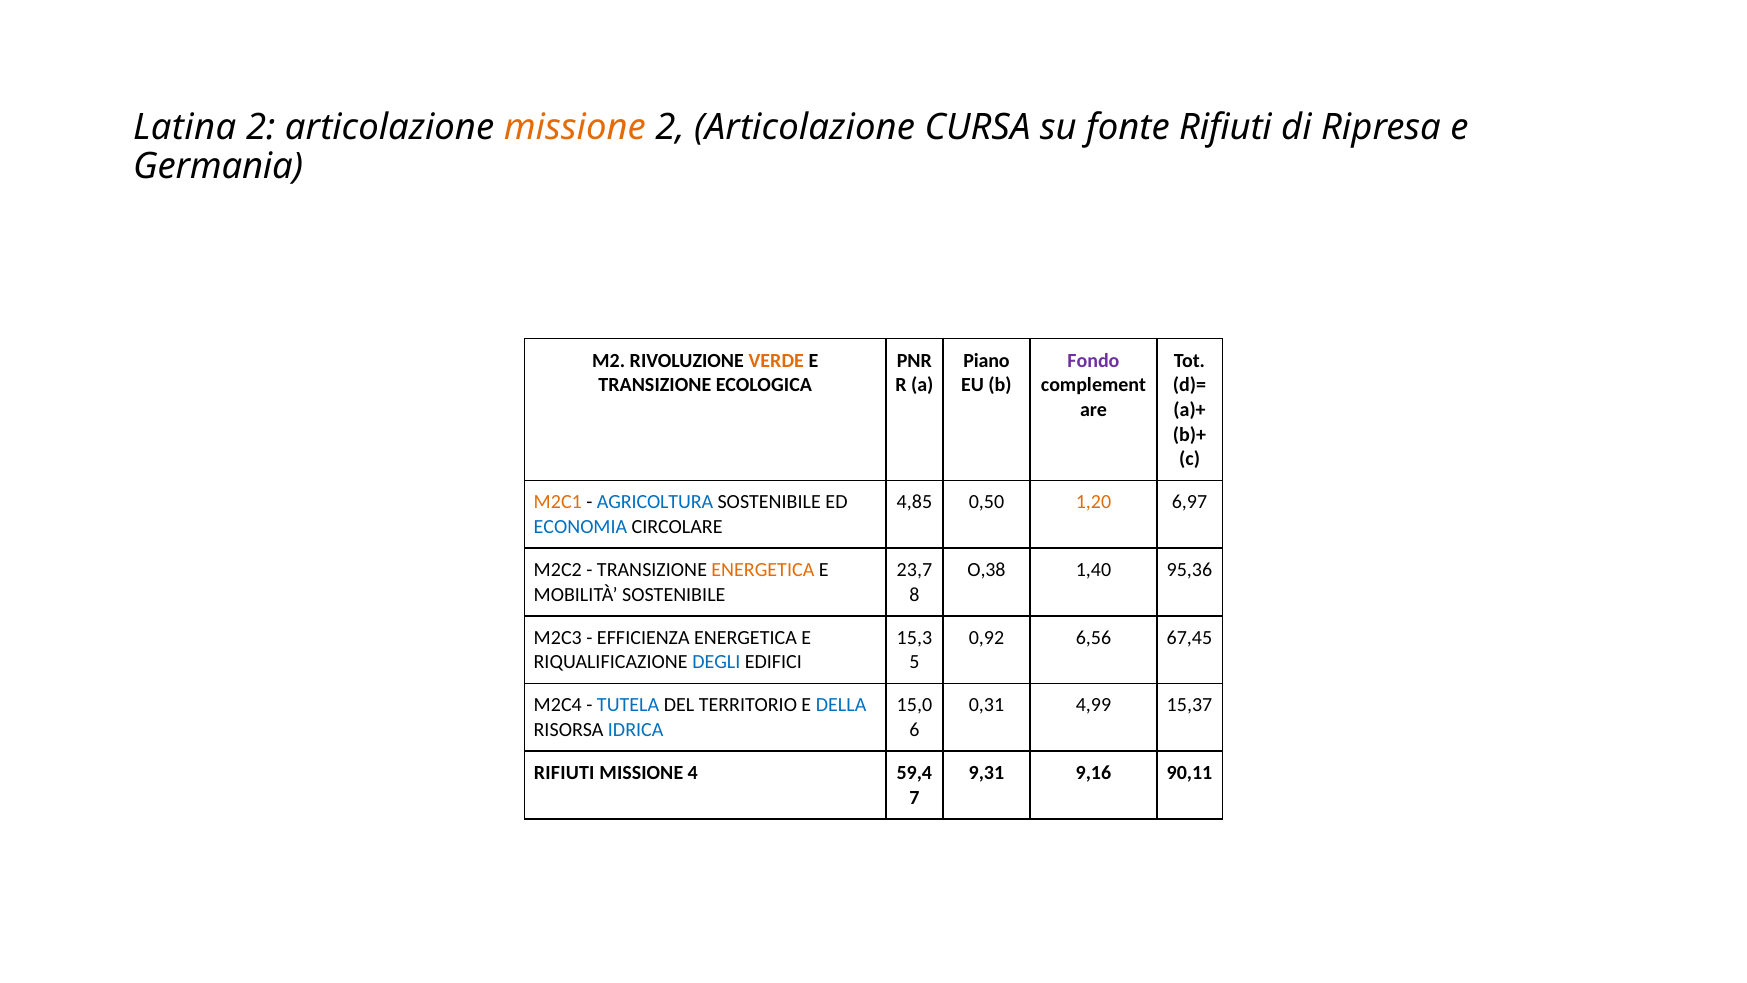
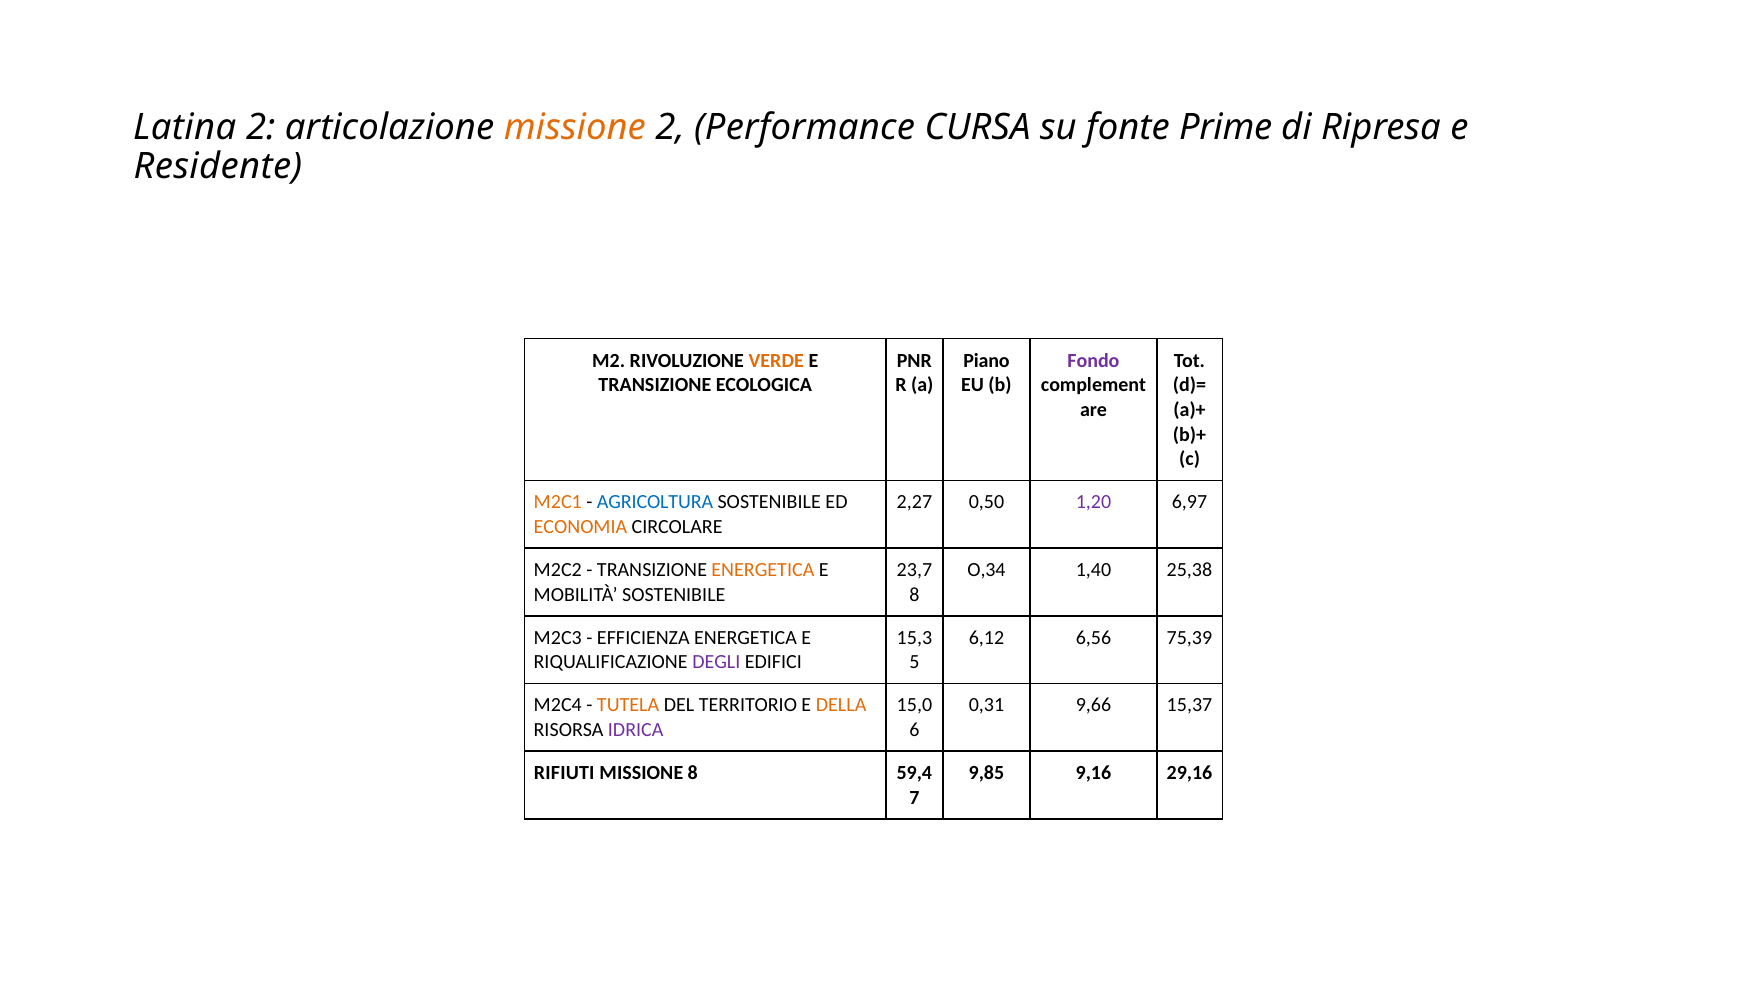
Articolazione at (805, 127): Articolazione -> Performance
fonte Rifiuti: Rifiuti -> Prime
Germania: Germania -> Residente
4,85: 4,85 -> 2,27
1,20 colour: orange -> purple
ECONOMIA colour: blue -> orange
O,38: O,38 -> O,34
95,36: 95,36 -> 25,38
0,92: 0,92 -> 6,12
67,45: 67,45 -> 75,39
DEGLI colour: blue -> purple
TUTELA colour: blue -> orange
DELLA colour: blue -> orange
4,99: 4,99 -> 9,66
IDRICA colour: blue -> purple
MISSIONE 4: 4 -> 8
9,31: 9,31 -> 9,85
90,11: 90,11 -> 29,16
